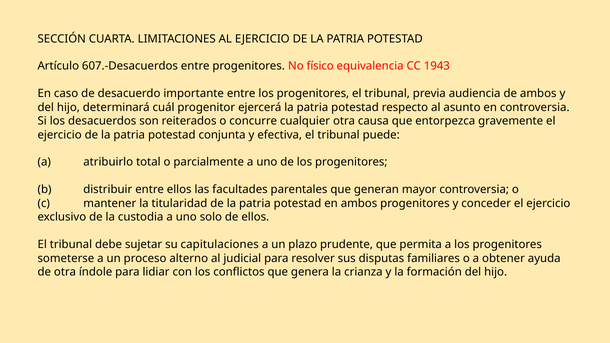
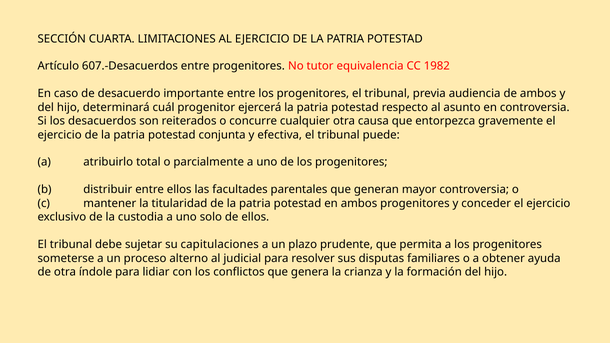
físico: físico -> tutor
1943: 1943 -> 1982
